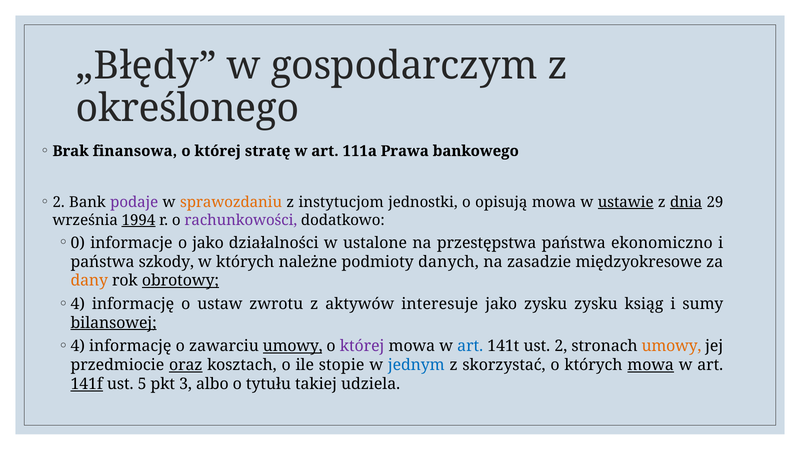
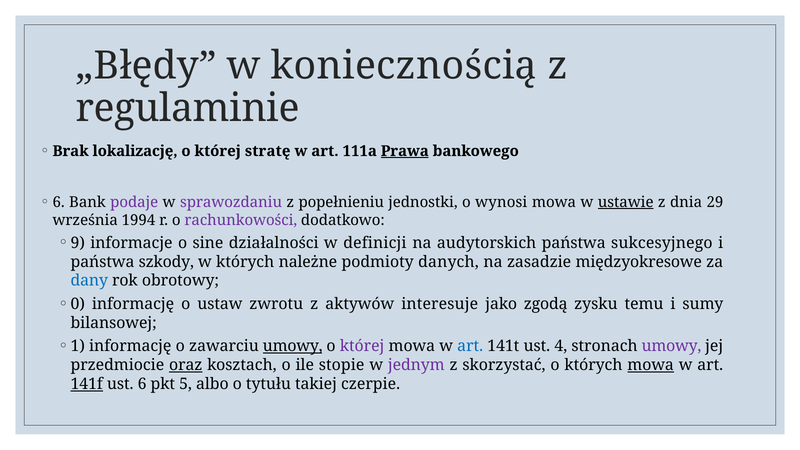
gospodarczym: gospodarczym -> koniecznością
określonego: określonego -> regulaminie
finansowa: finansowa -> lokalizację
Prawa underline: none -> present
2 at (59, 202): 2 -> 6
sprawozdaniu colour: orange -> purple
instytucjom: instytucjom -> popełnieniu
opisują: opisują -> wynosi
dnia underline: present -> none
1994 underline: present -> none
0: 0 -> 9
o jako: jako -> sine
ustalone: ustalone -> definicji
przestępstwa: przestępstwa -> audytorskich
ekonomiczno: ekonomiczno -> sukcesyjnego
dany colour: orange -> blue
obrotowy underline: present -> none
4 at (78, 304): 4 -> 0
jako zysku: zysku -> zgodą
ksiąg: ksiąg -> temu
bilansowej underline: present -> none
4 at (78, 346): 4 -> 1
ust 2: 2 -> 4
umowy at (671, 346) colour: orange -> purple
jednym colour: blue -> purple
ust 5: 5 -> 6
3: 3 -> 5
udziela: udziela -> czerpie
